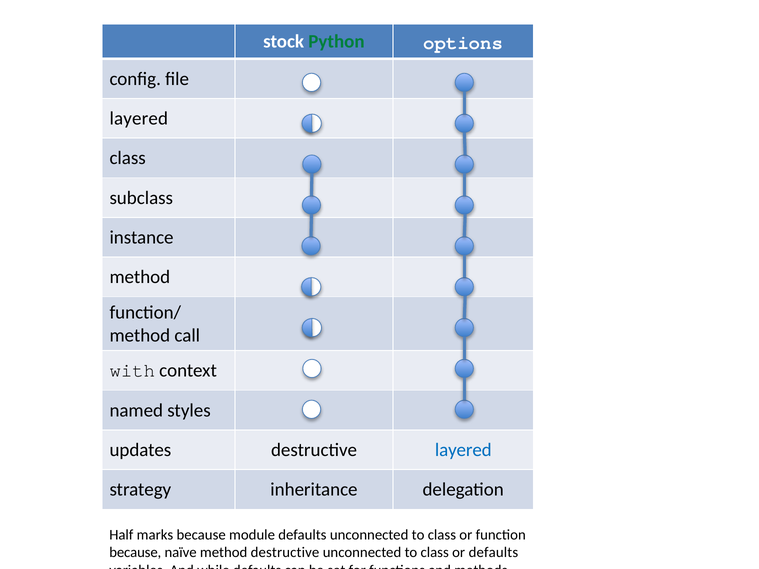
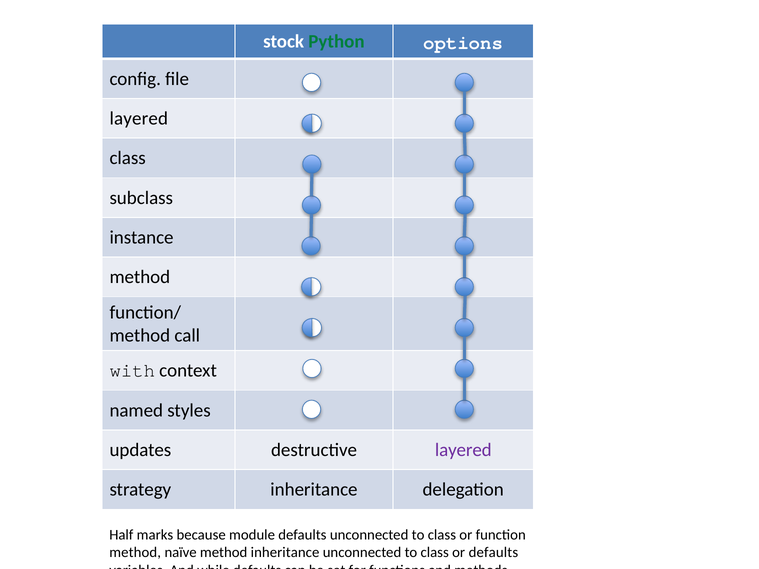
layered at (463, 450) colour: blue -> purple
because at (135, 553): because -> method
method destructive: destructive -> inheritance
